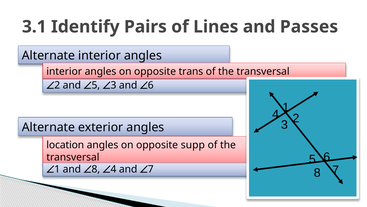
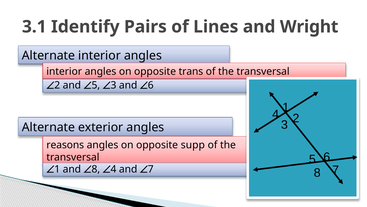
Passes: Passes -> Wright
location: location -> reasons
